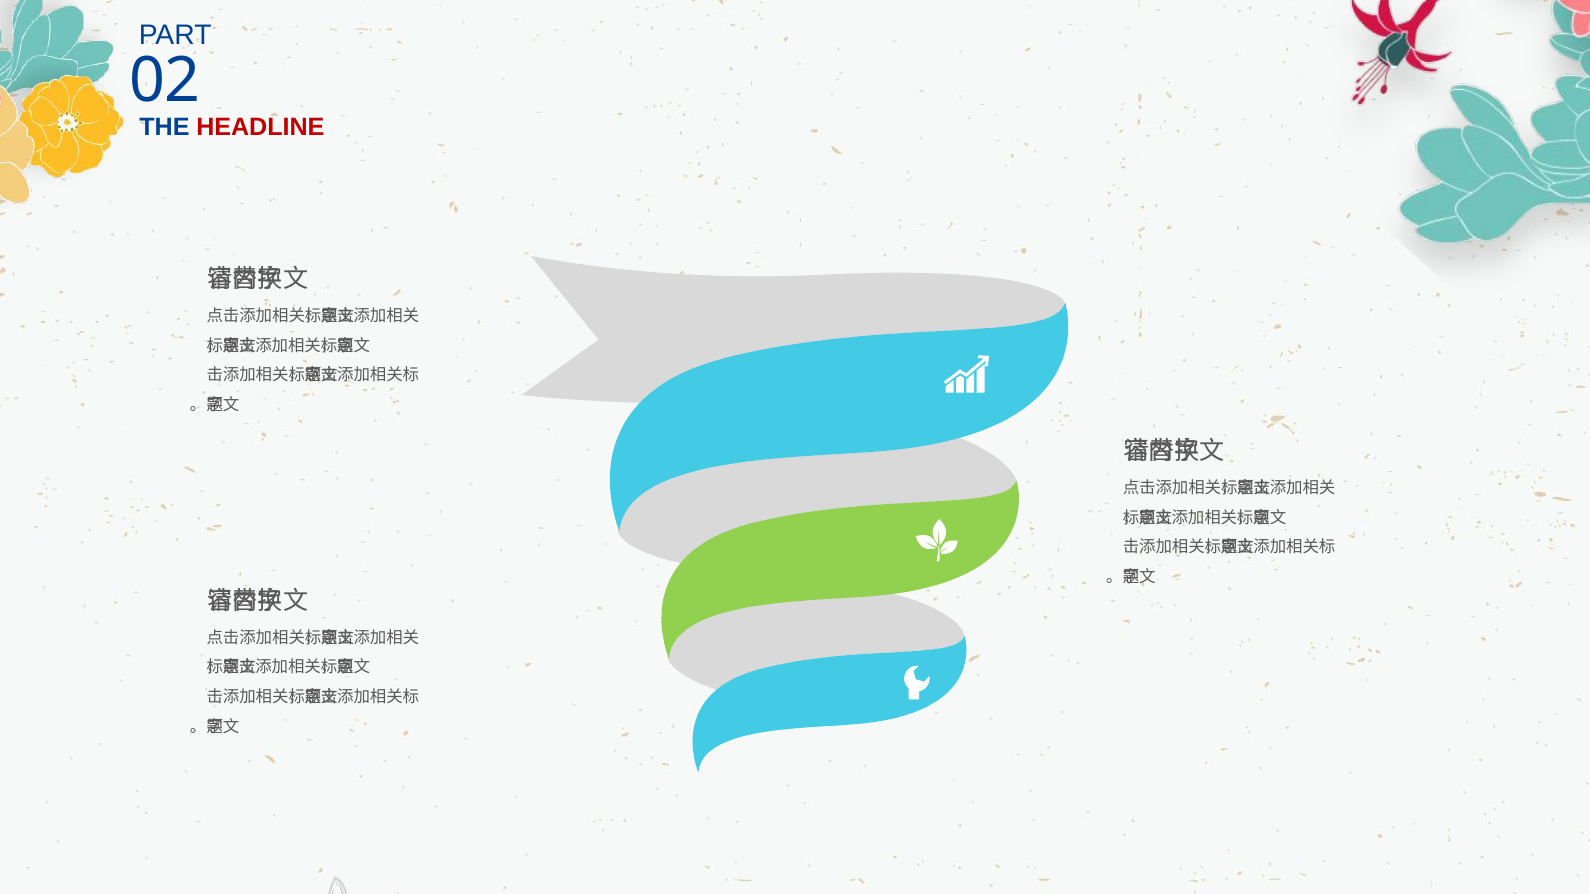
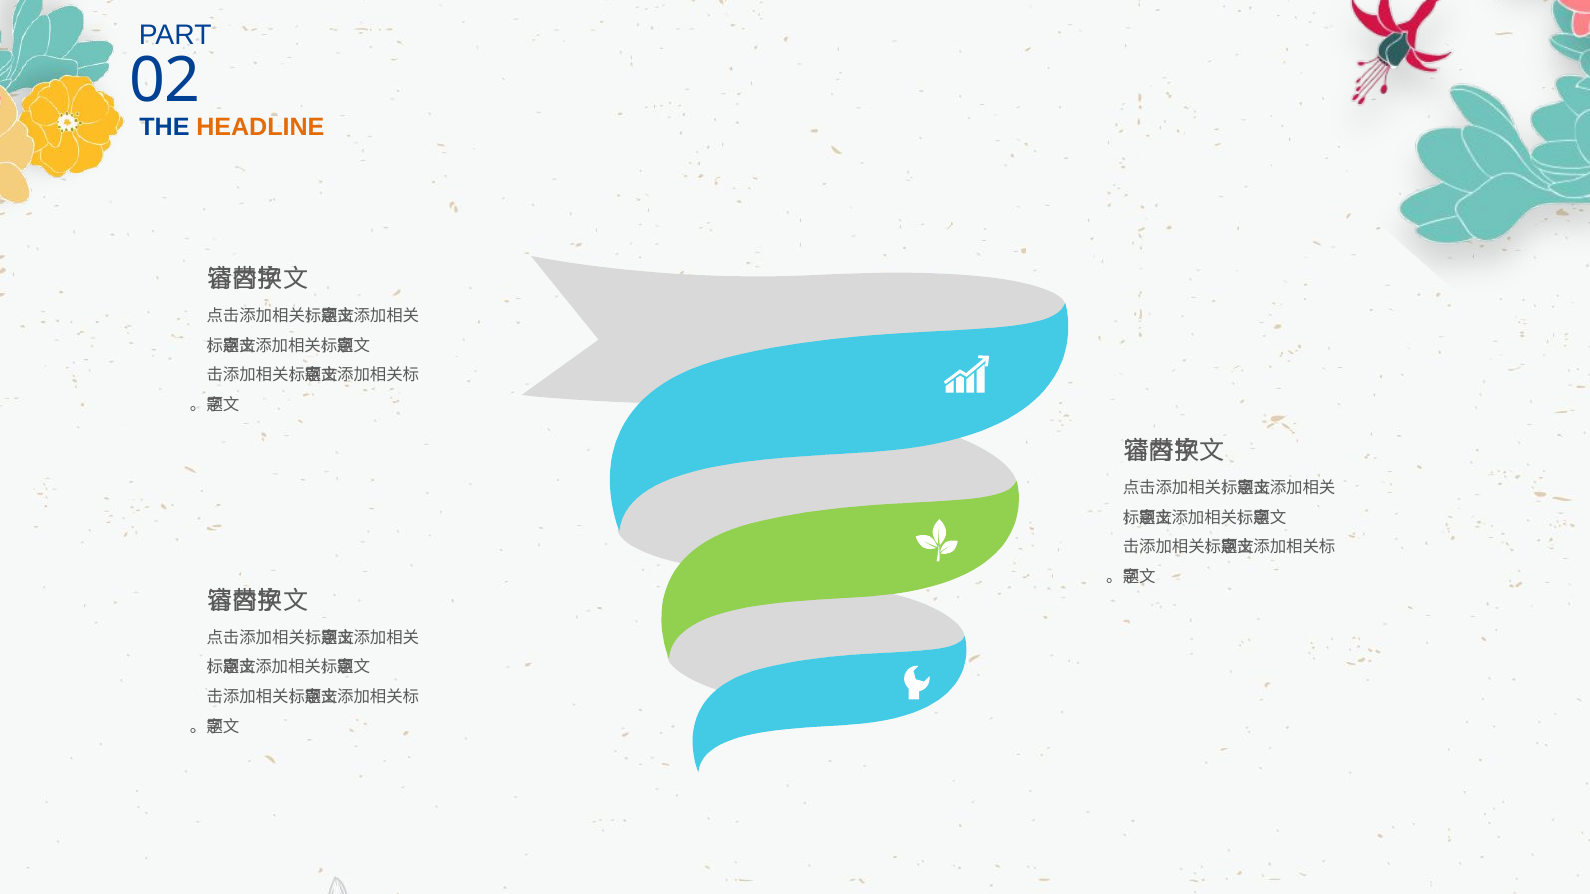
HEADLINE colour: red -> orange
